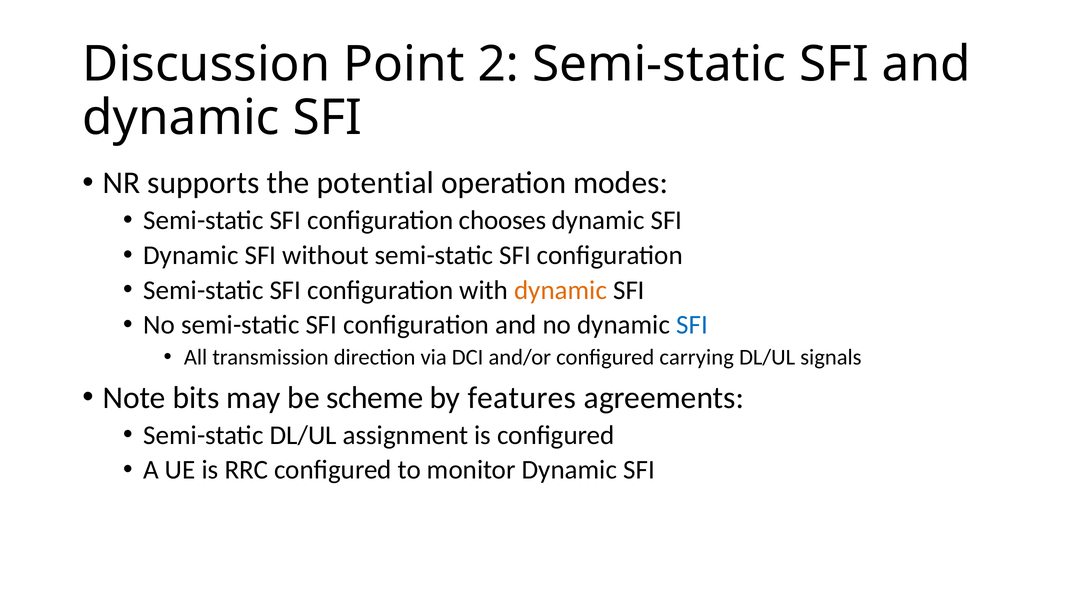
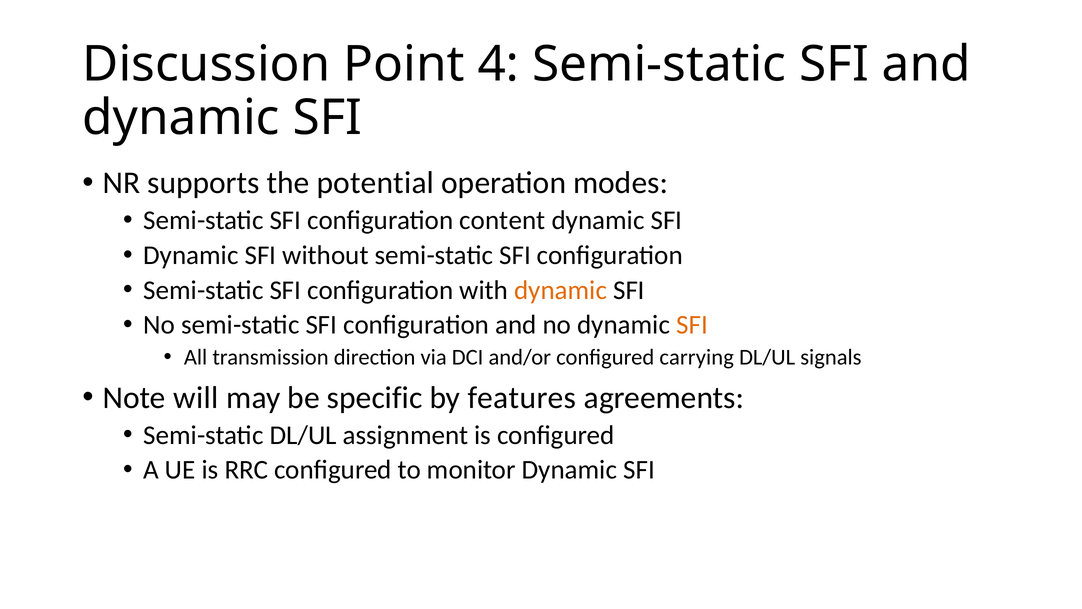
2: 2 -> 4
chooses: chooses -> content
SFI at (692, 325) colour: blue -> orange
bits: bits -> will
scheme: scheme -> specific
